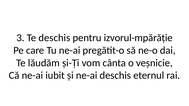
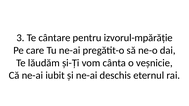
Te deschis: deschis -> cântare
